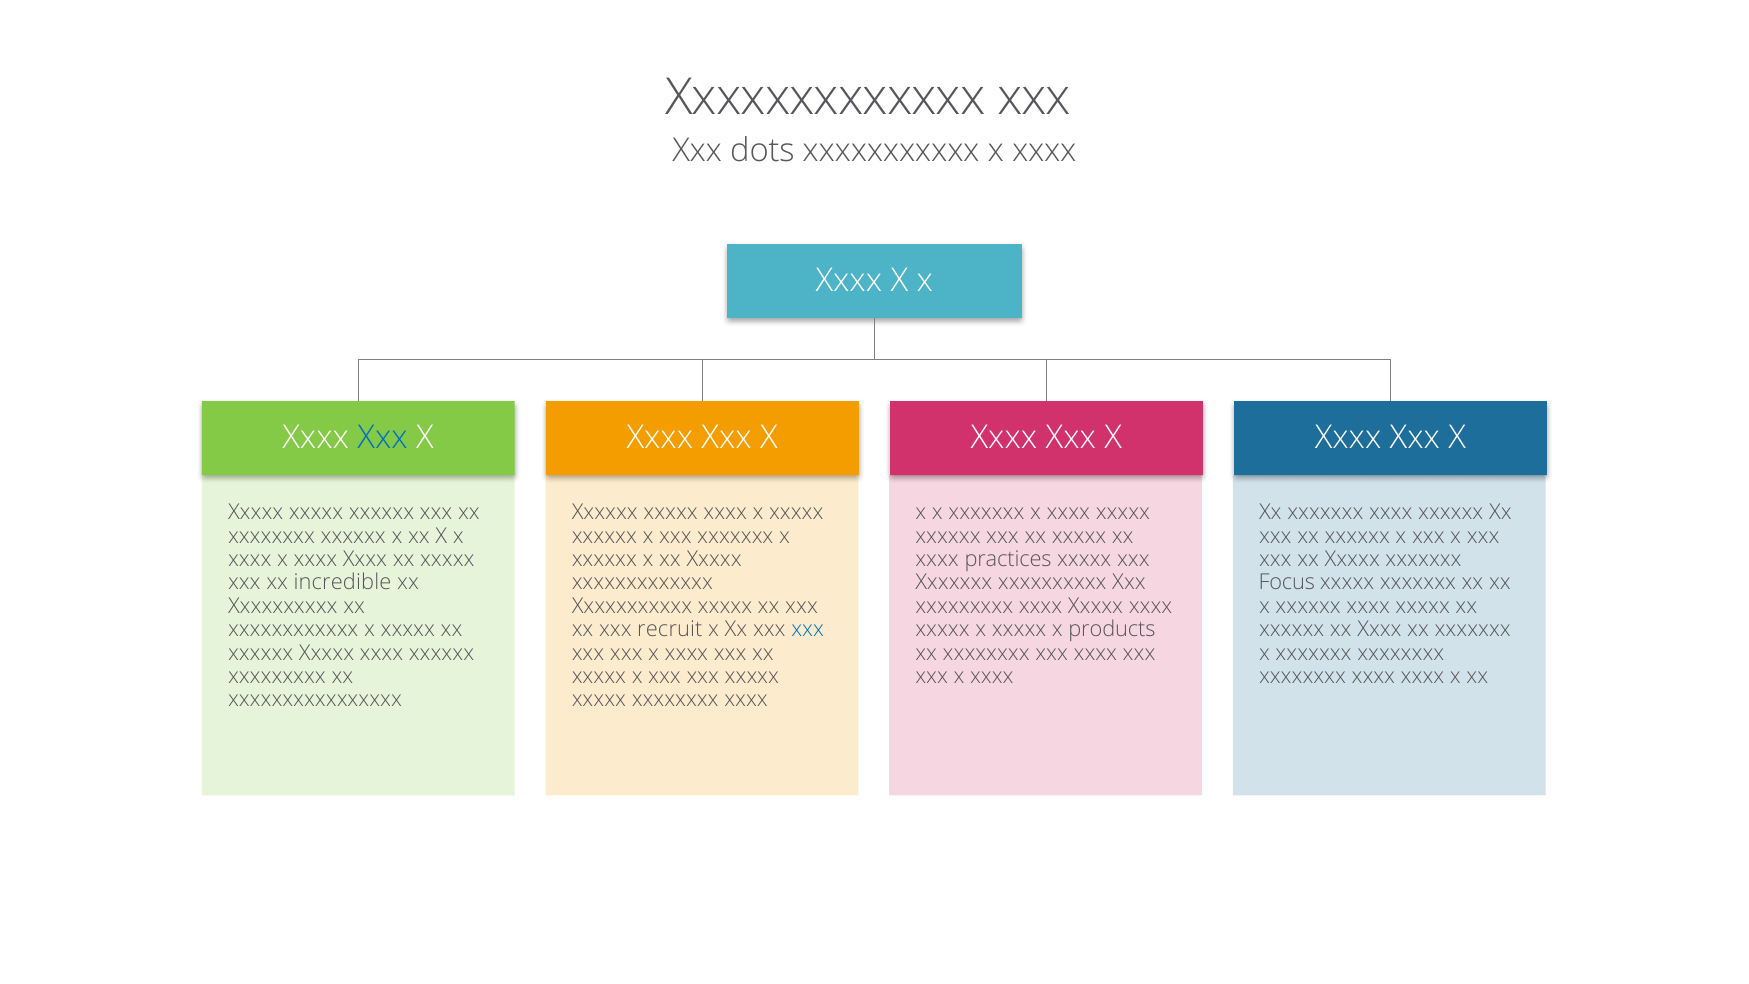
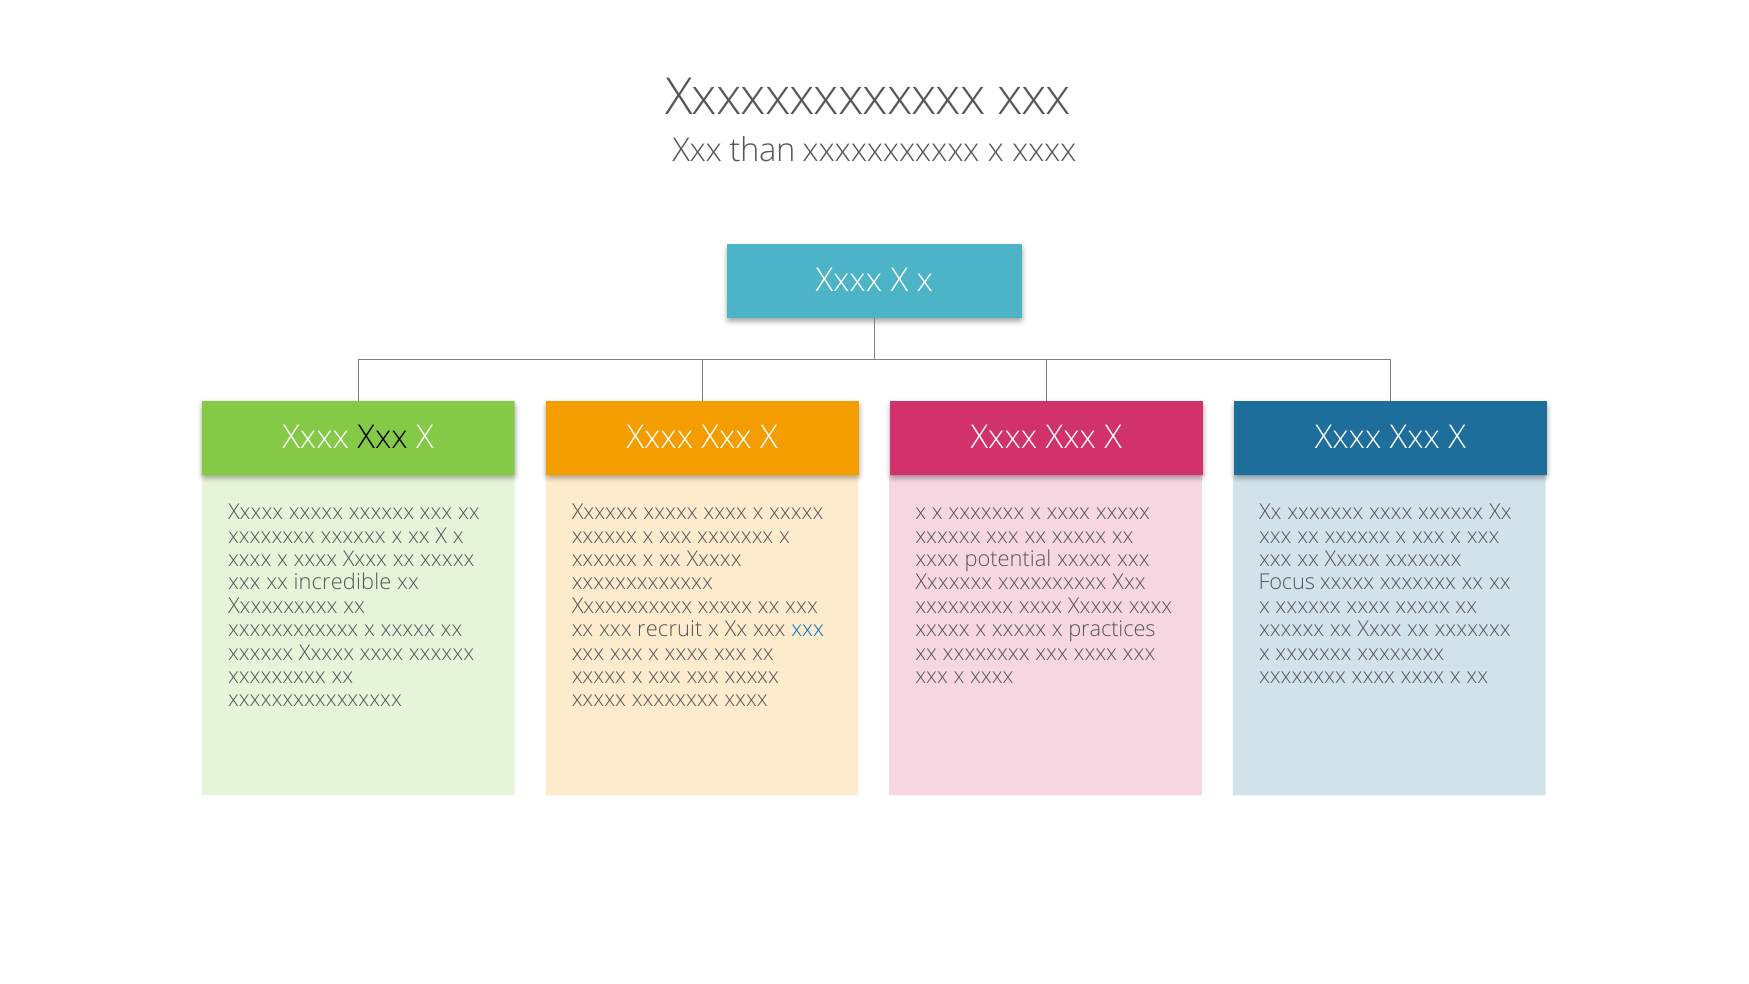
dots: dots -> than
Xxx at (383, 438) colour: blue -> black
practices: practices -> potential
products: products -> practices
